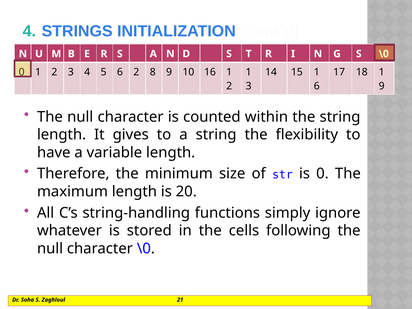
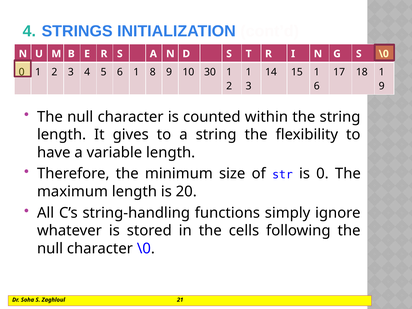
6 2: 2 -> 1
16: 16 -> 30
